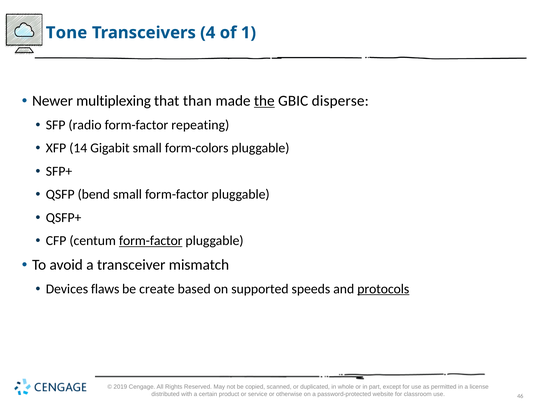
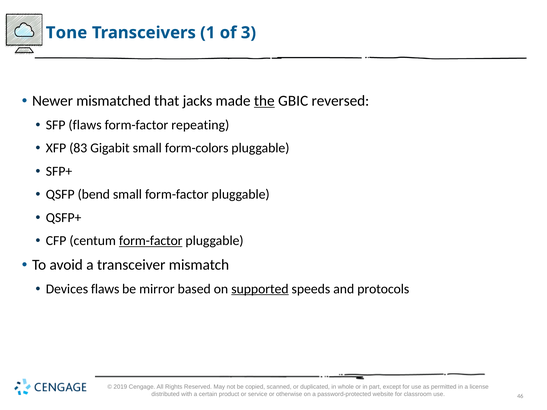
4: 4 -> 1
1: 1 -> 3
multiplexing: multiplexing -> mismatched
than: than -> jacks
disperse: disperse -> reversed
P radio: radio -> flaws
14: 14 -> 83
create: create -> mirror
supported underline: none -> present
protocols underline: present -> none
